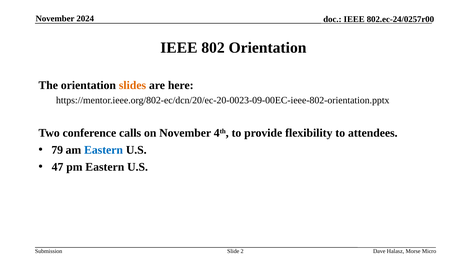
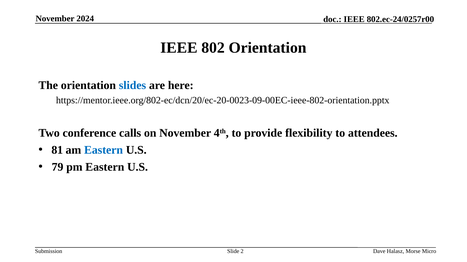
slides colour: orange -> blue
79: 79 -> 81
47: 47 -> 79
